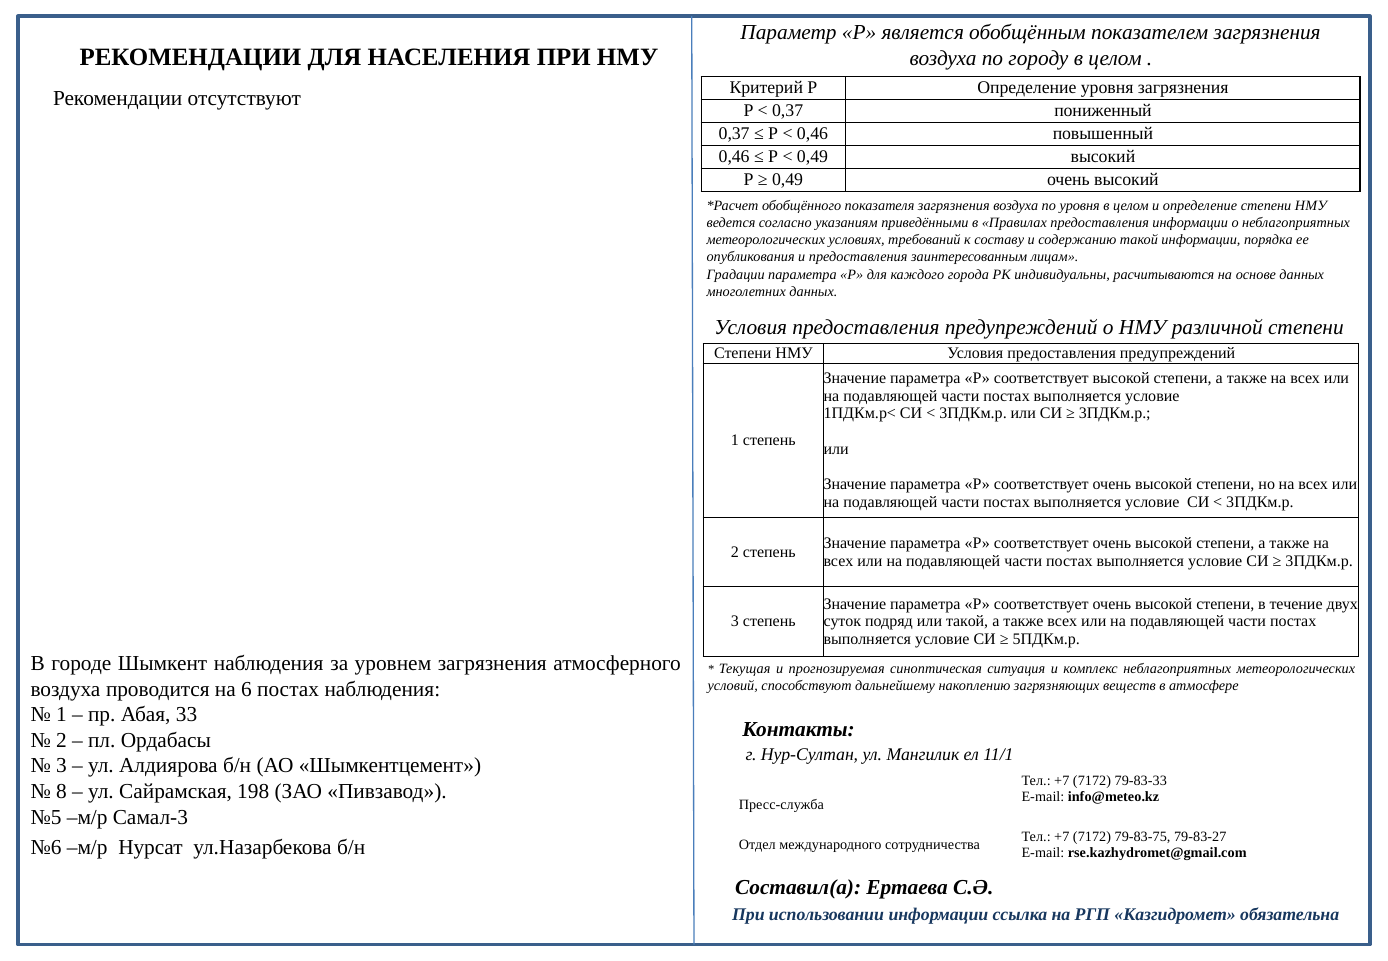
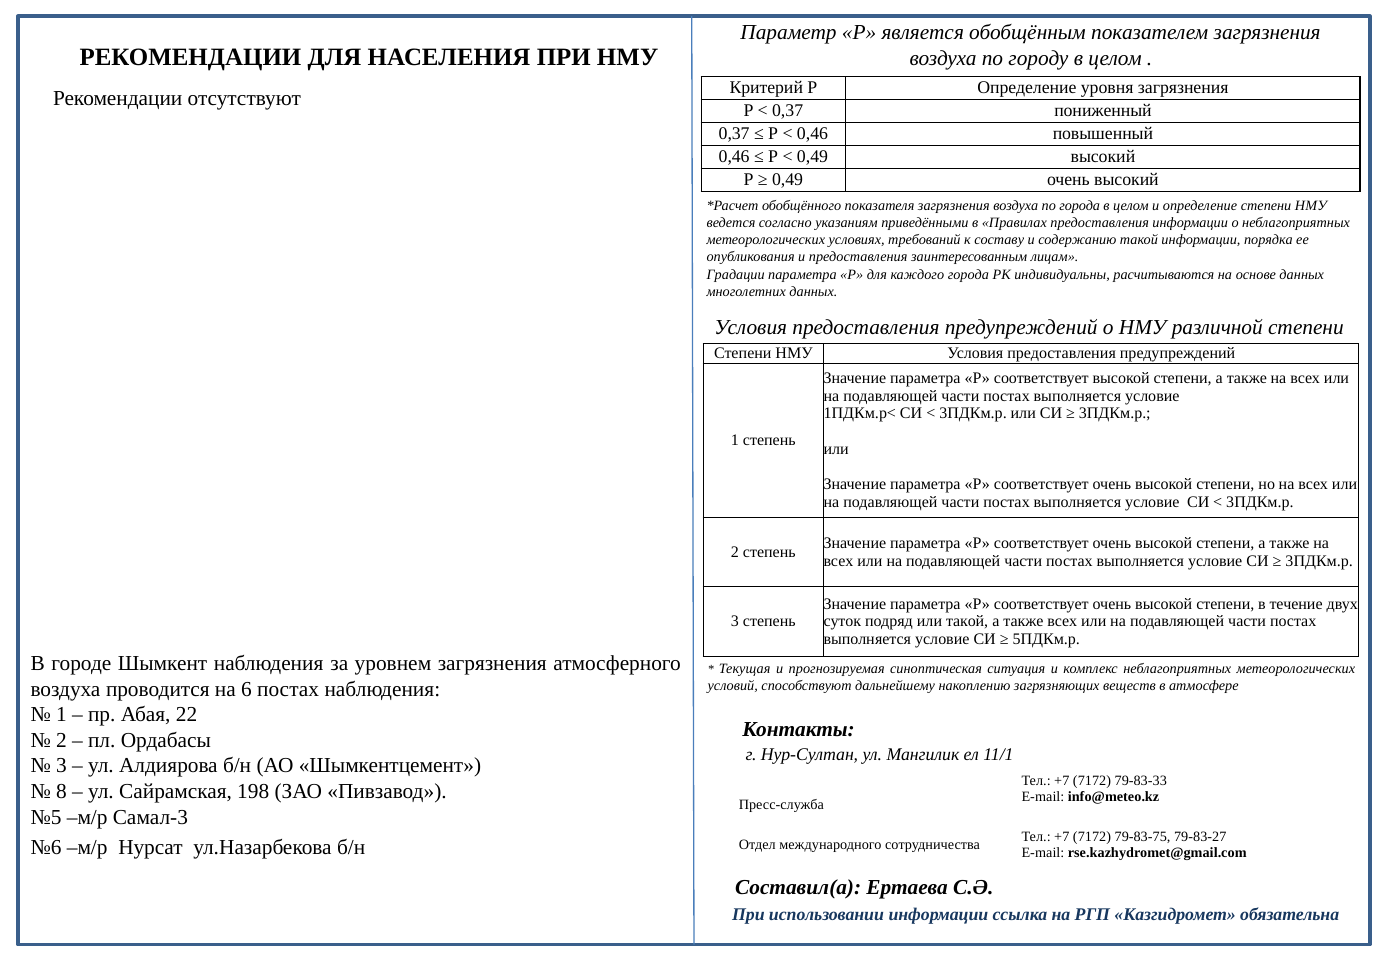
по уровня: уровня -> города
33: 33 -> 22
